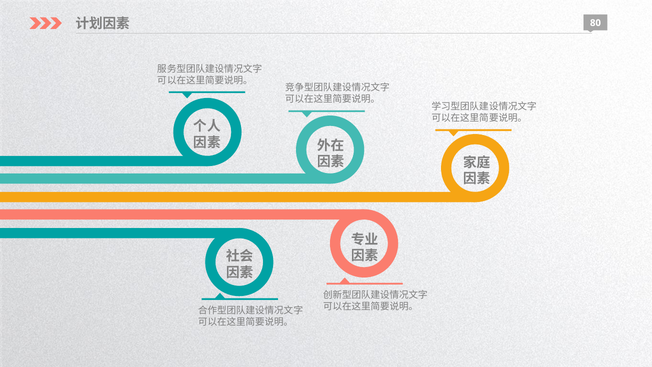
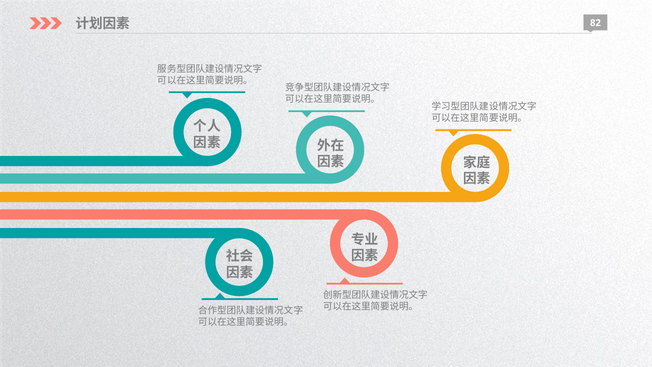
80: 80 -> 82
